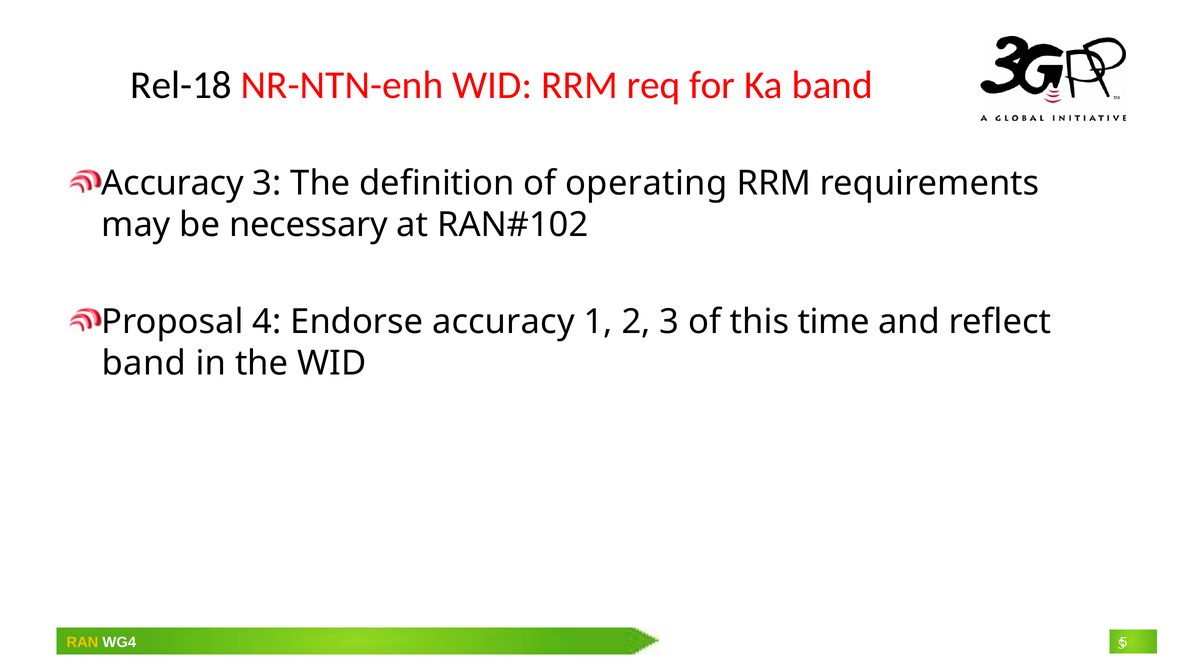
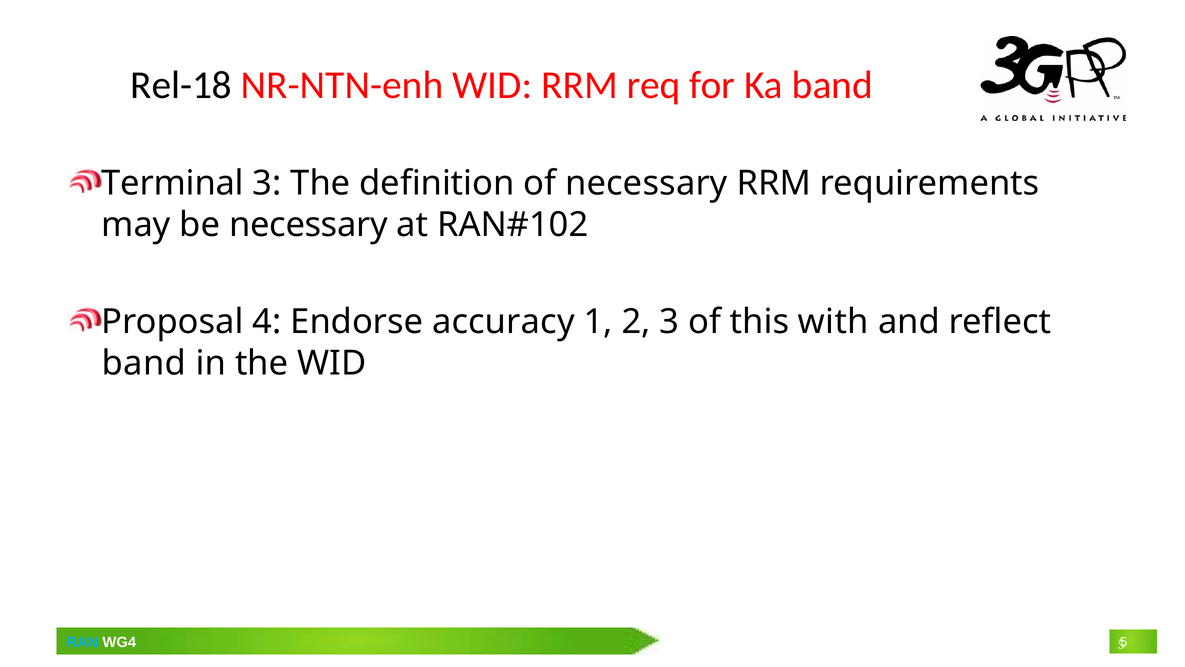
Accuracy at (173, 183): Accuracy -> Terminal
of operating: operating -> necessary
time: time -> with
RAN colour: yellow -> light blue
